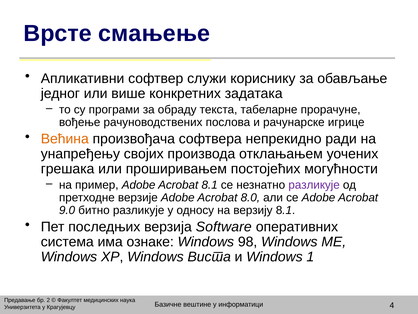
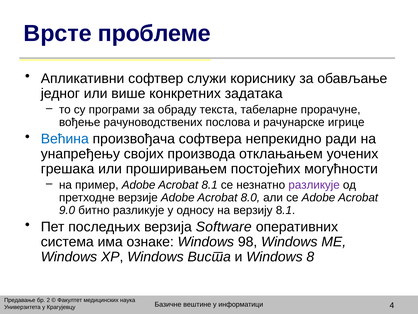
смањење: смањење -> проблеме
Већина colour: orange -> blue
1: 1 -> 8
